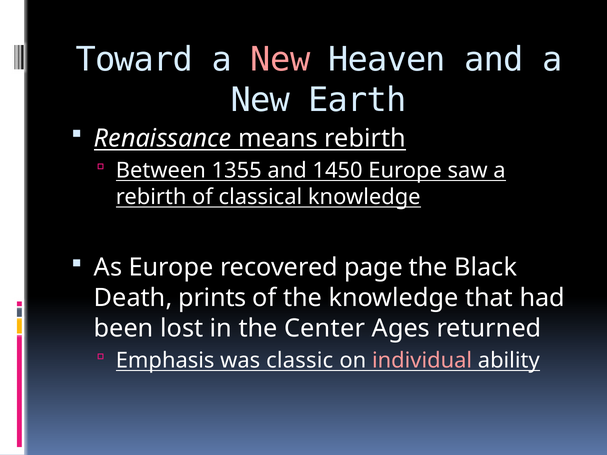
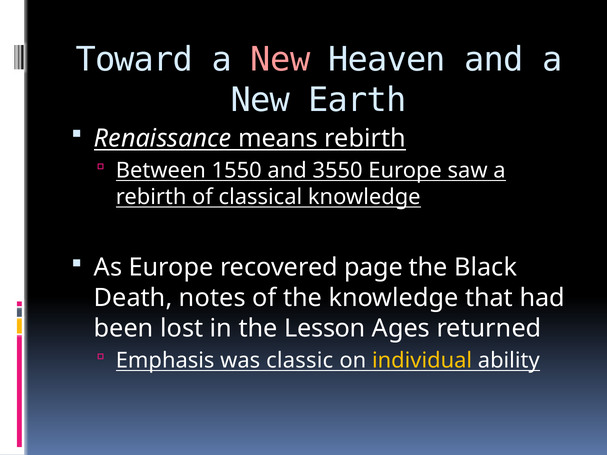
1355: 1355 -> 1550
1450: 1450 -> 3550
prints: prints -> notes
Center: Center -> Lesson
individual colour: pink -> yellow
